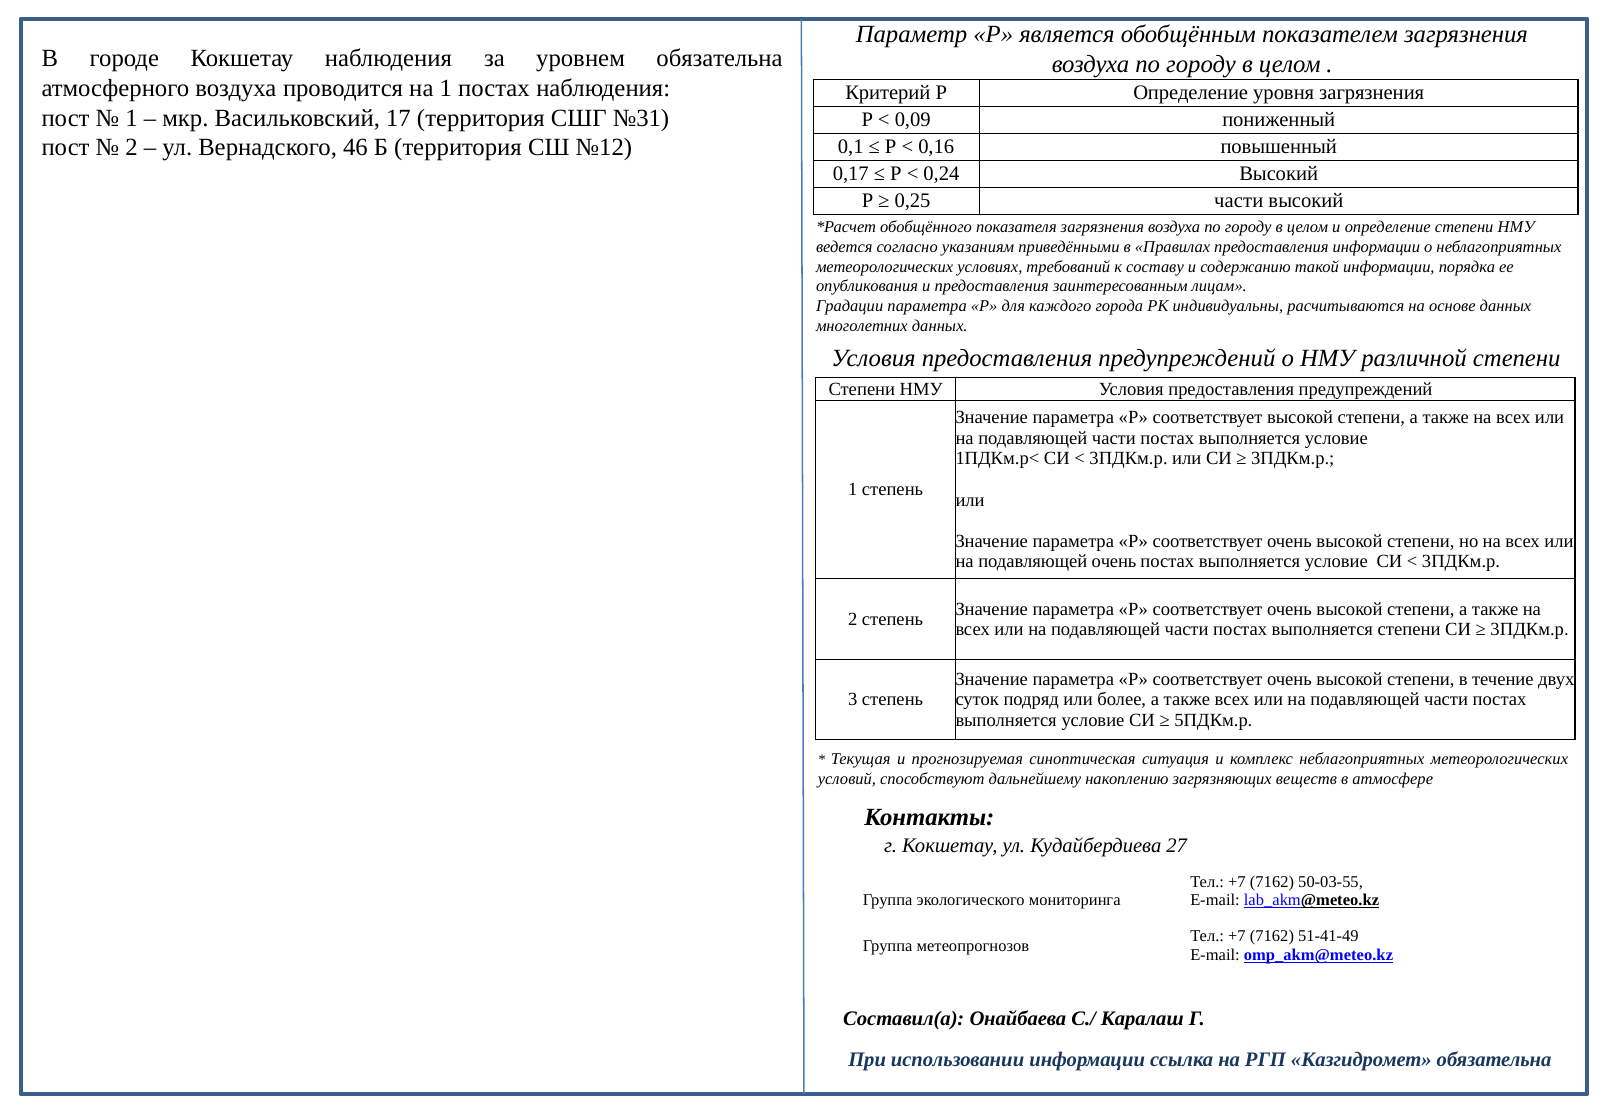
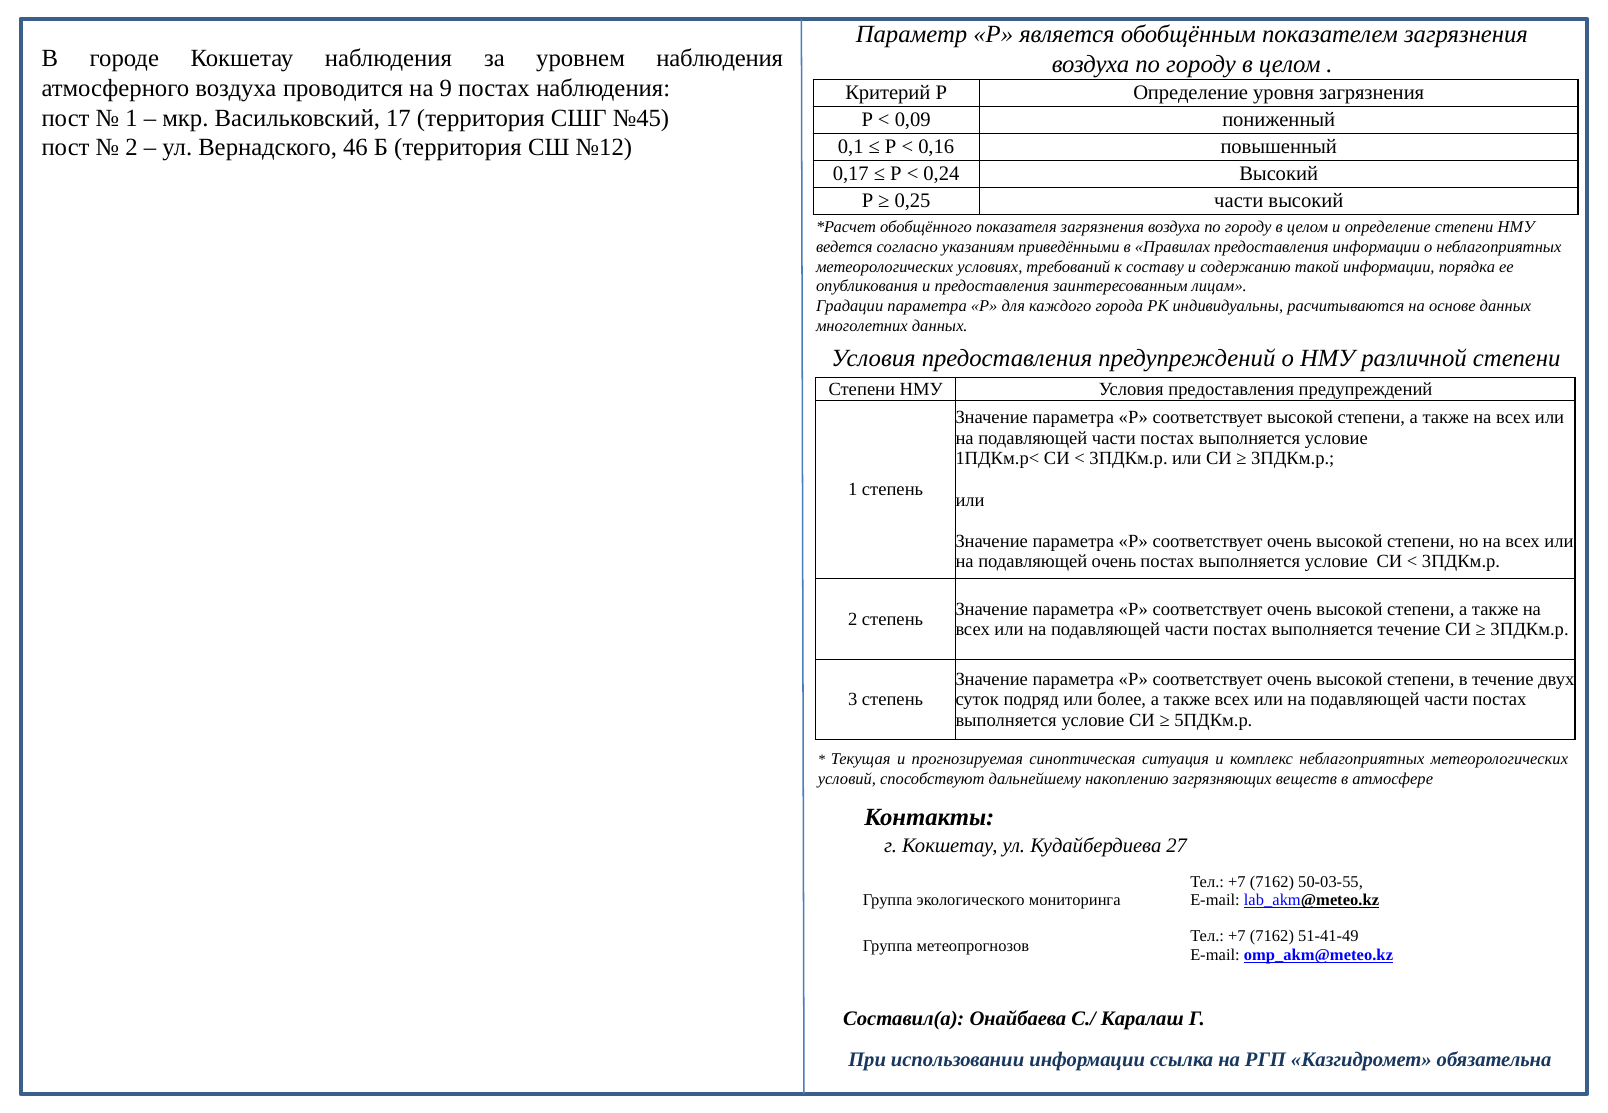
уровнем обязательна: обязательна -> наблюдения
на 1: 1 -> 9
№31: №31 -> №45
выполняется степени: степени -> течение
